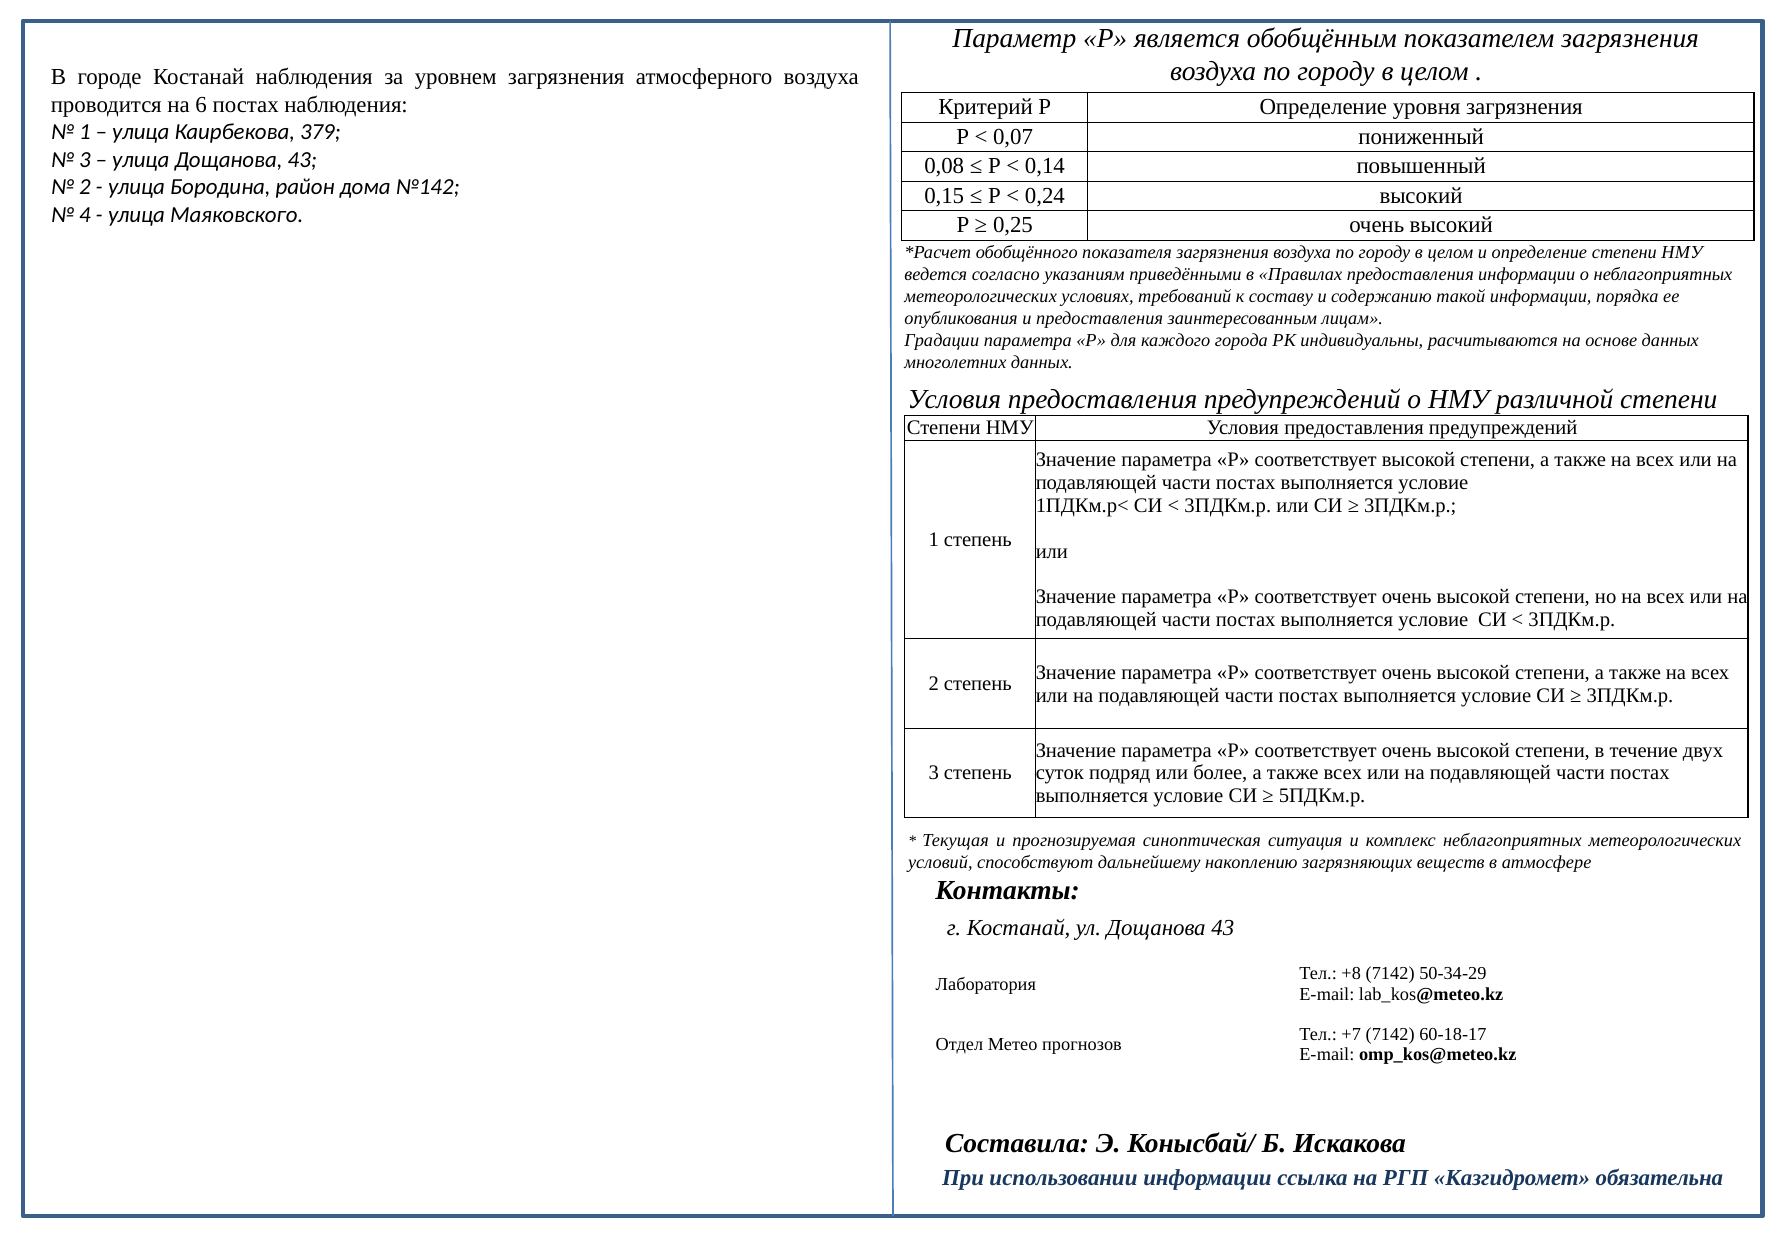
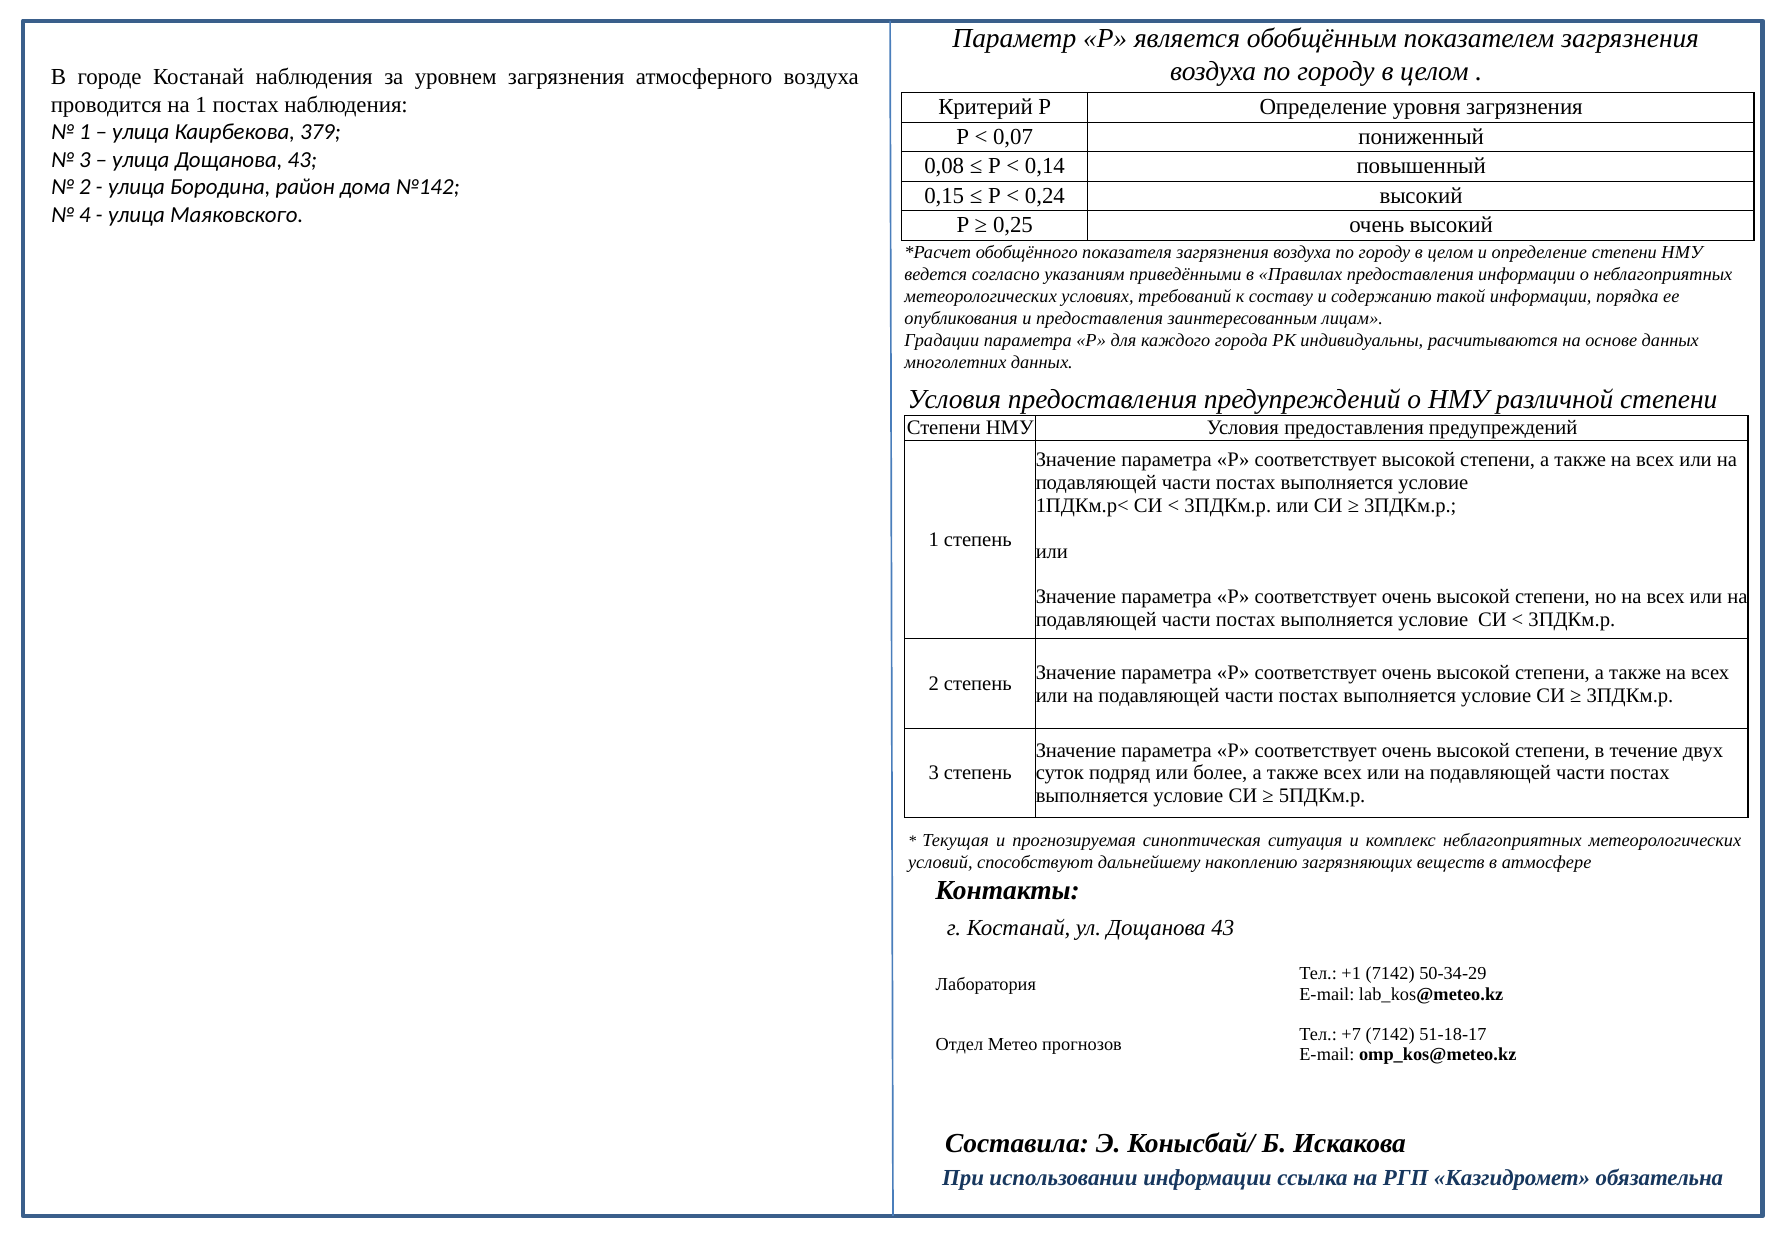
на 6: 6 -> 1
+8: +8 -> +1
60-18-17: 60-18-17 -> 51-18-17
